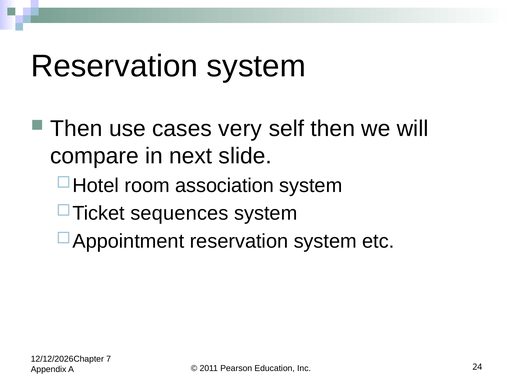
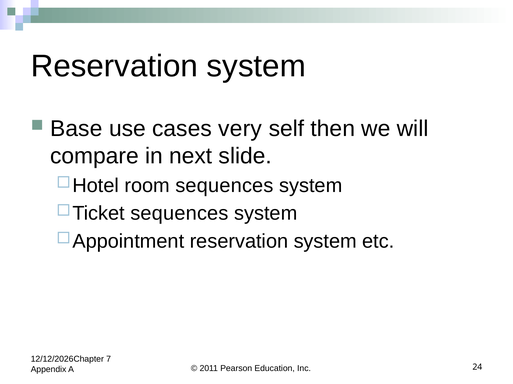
Then at (76, 129): Then -> Base
room association: association -> sequences
